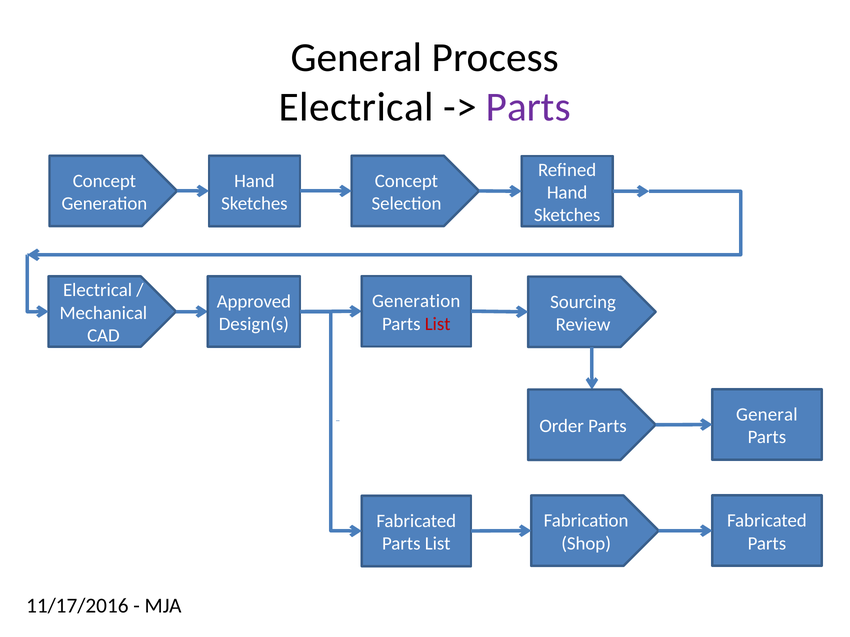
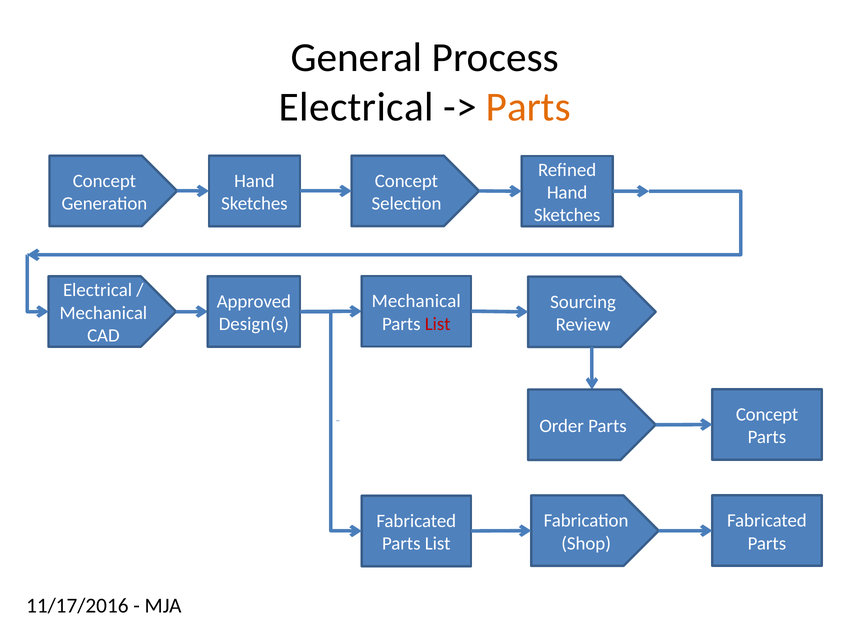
Parts at (528, 107) colour: purple -> orange
Generation at (416, 301): Generation -> Mechanical
General at (767, 415): General -> Concept
